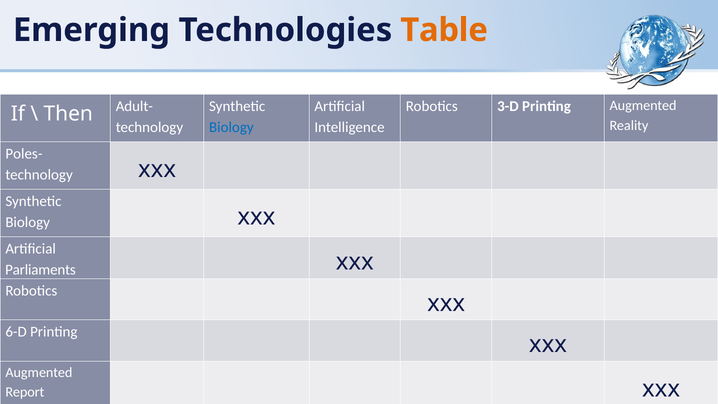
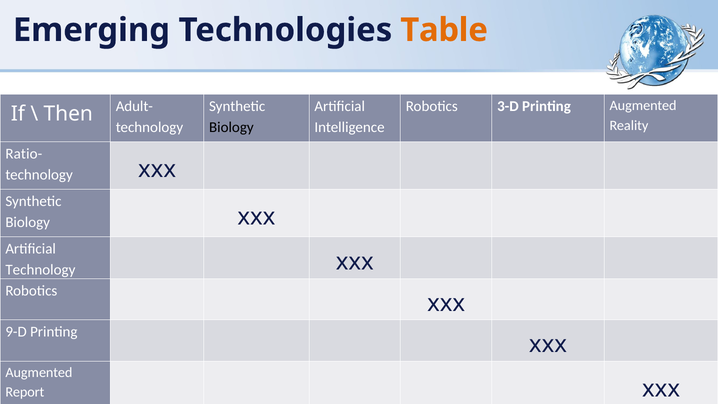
Biology at (231, 127) colour: blue -> black
Poles-: Poles- -> Ratio-
Parliaments at (41, 270): Parliaments -> Technology
6-D: 6-D -> 9-D
